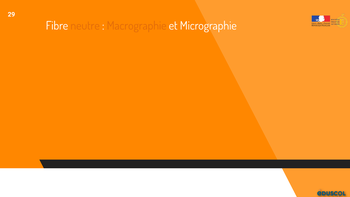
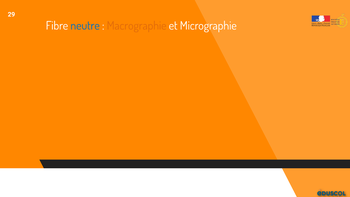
neutre colour: orange -> blue
